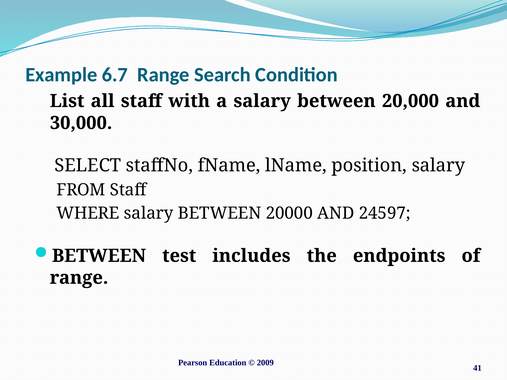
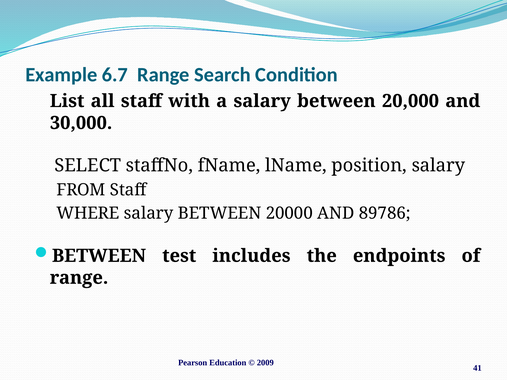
24597: 24597 -> 89786
